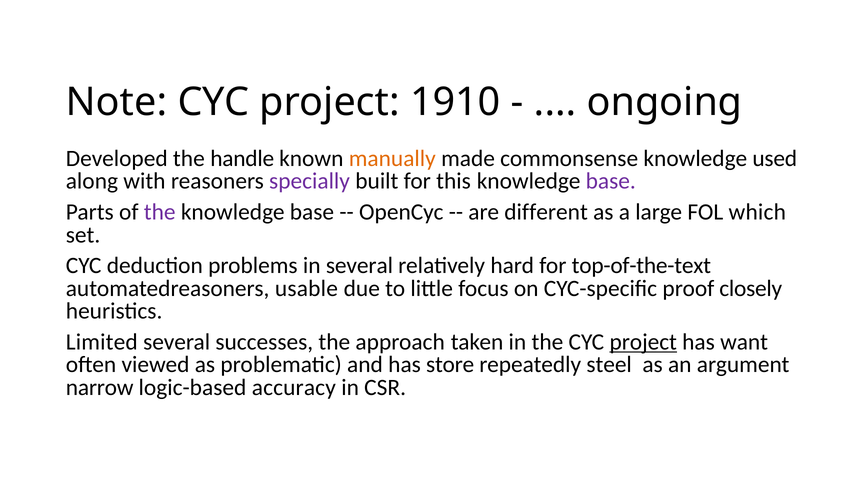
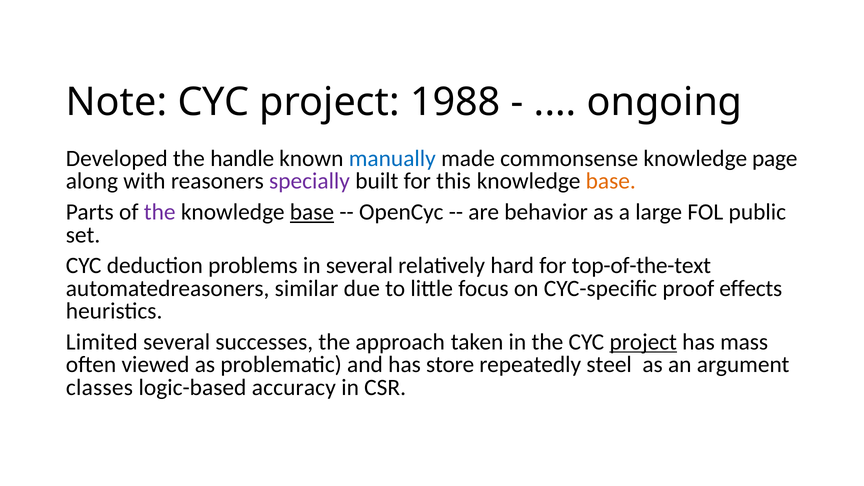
1910: 1910 -> 1988
manually colour: orange -> blue
used: used -> page
base at (611, 181) colour: purple -> orange
base at (312, 212) underline: none -> present
different: different -> behavior
which: which -> public
usable: usable -> similar
closely: closely -> effects
want: want -> mass
narrow: narrow -> classes
